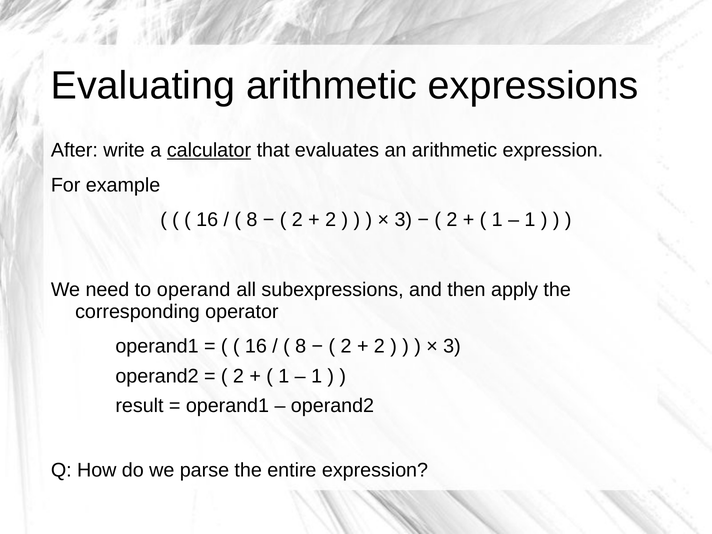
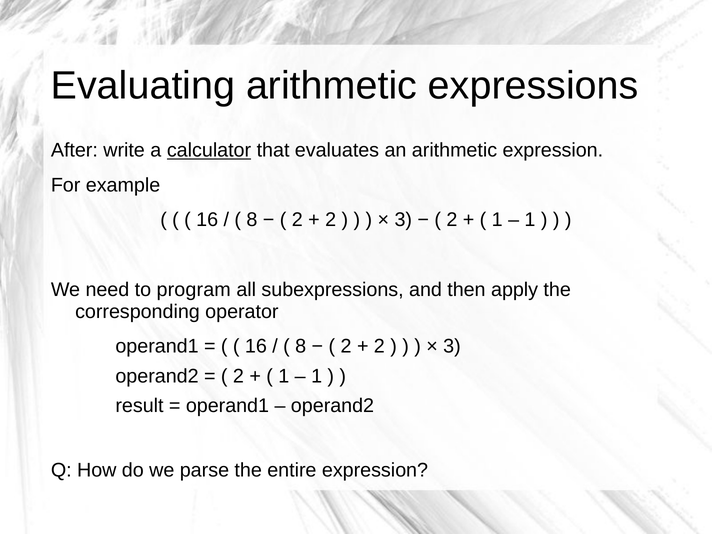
operand: operand -> program
